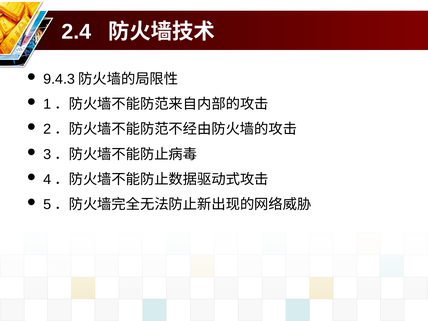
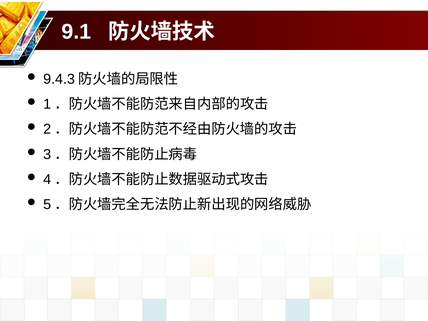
2.4: 2.4 -> 9.1
